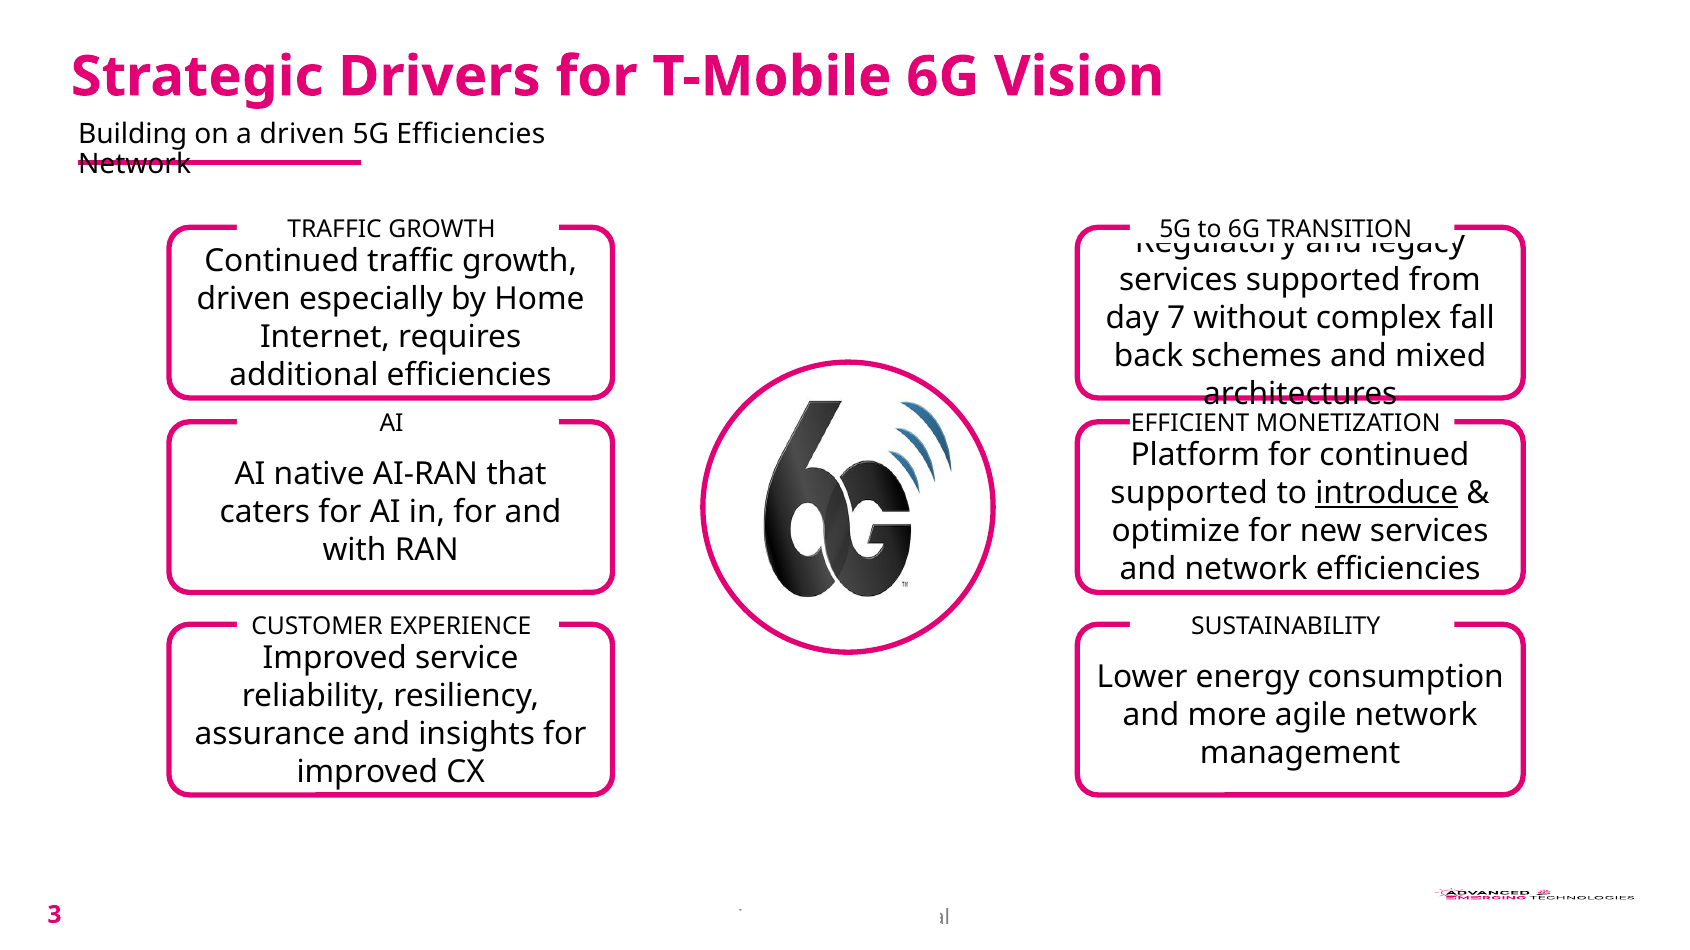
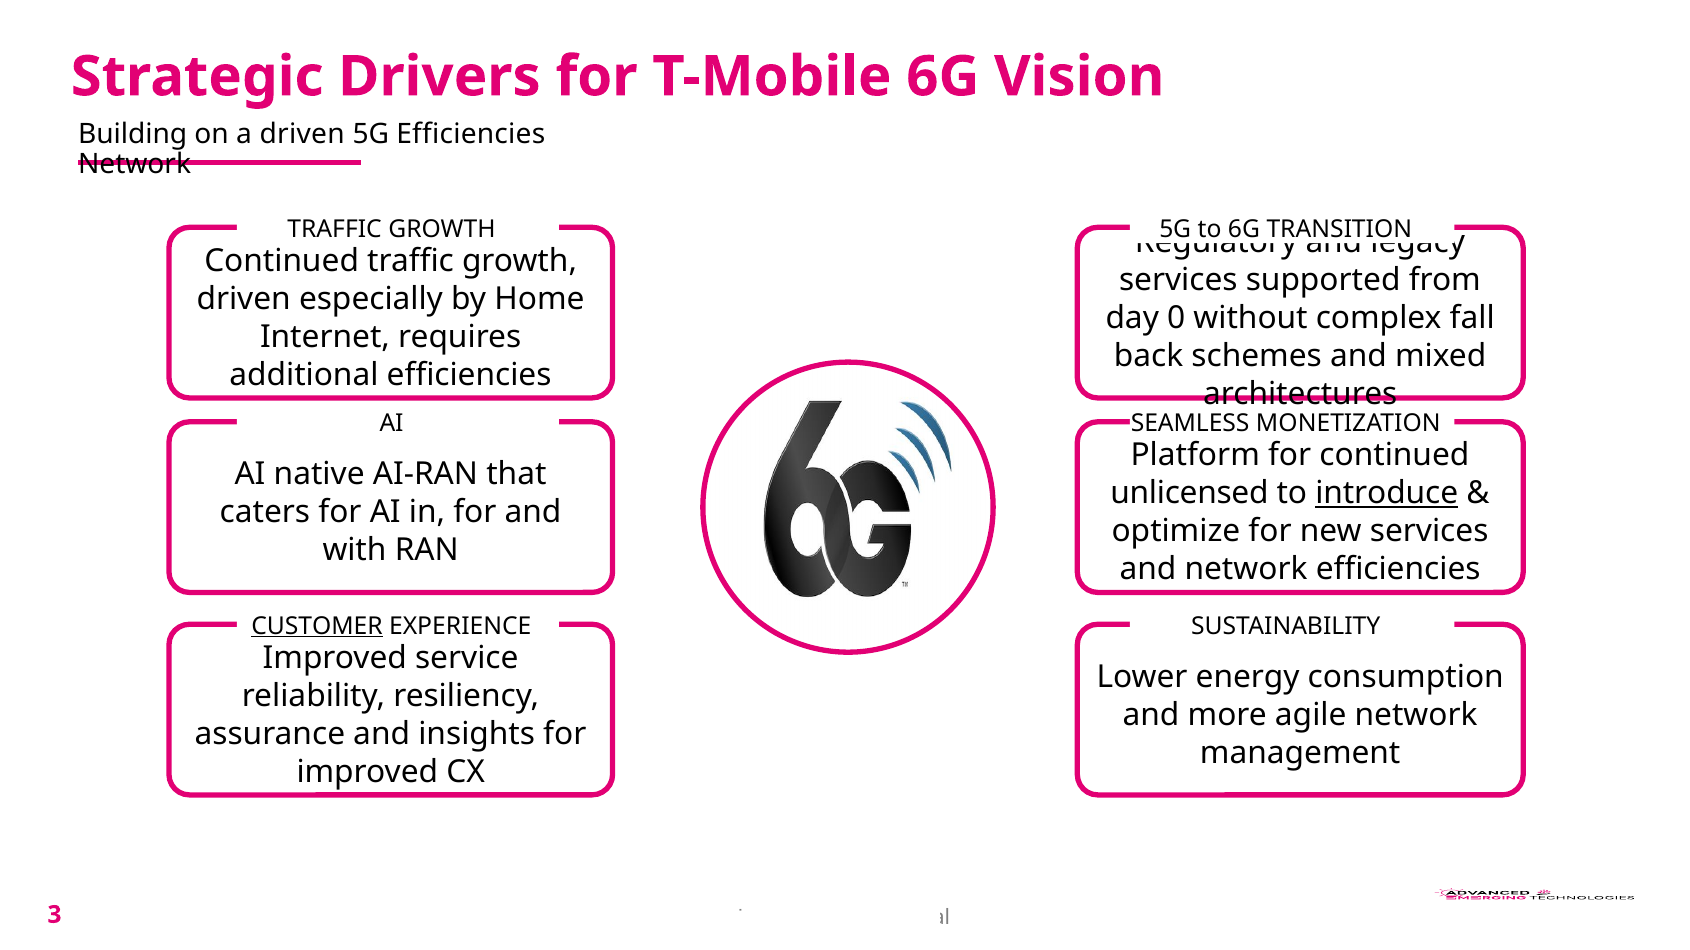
7: 7 -> 0
EFFICIENT: EFFICIENT -> SEAMLESS
supported at (1189, 494): supported -> unlicensed
CUSTOMER underline: none -> present
